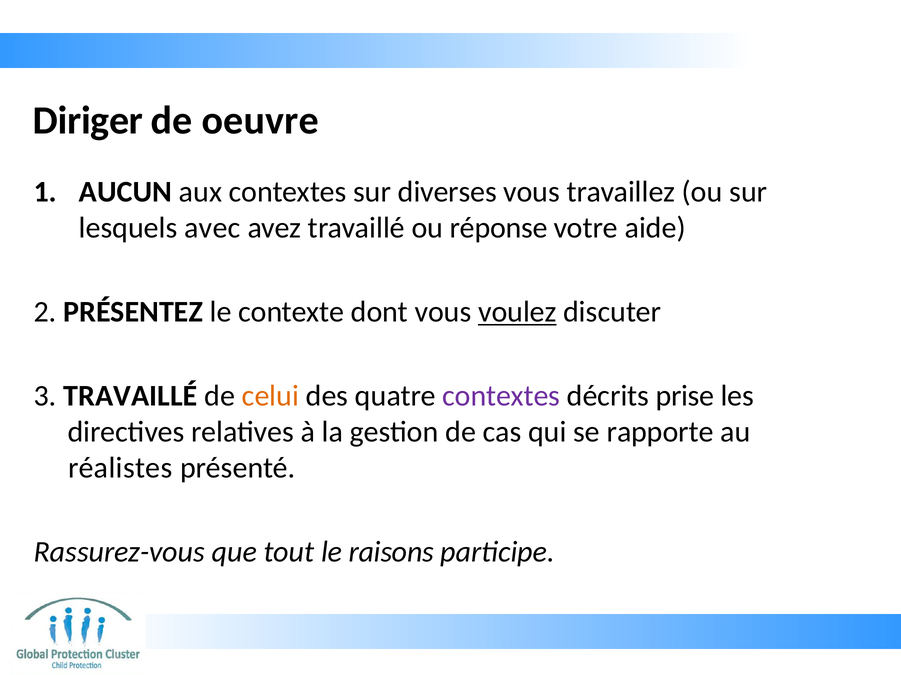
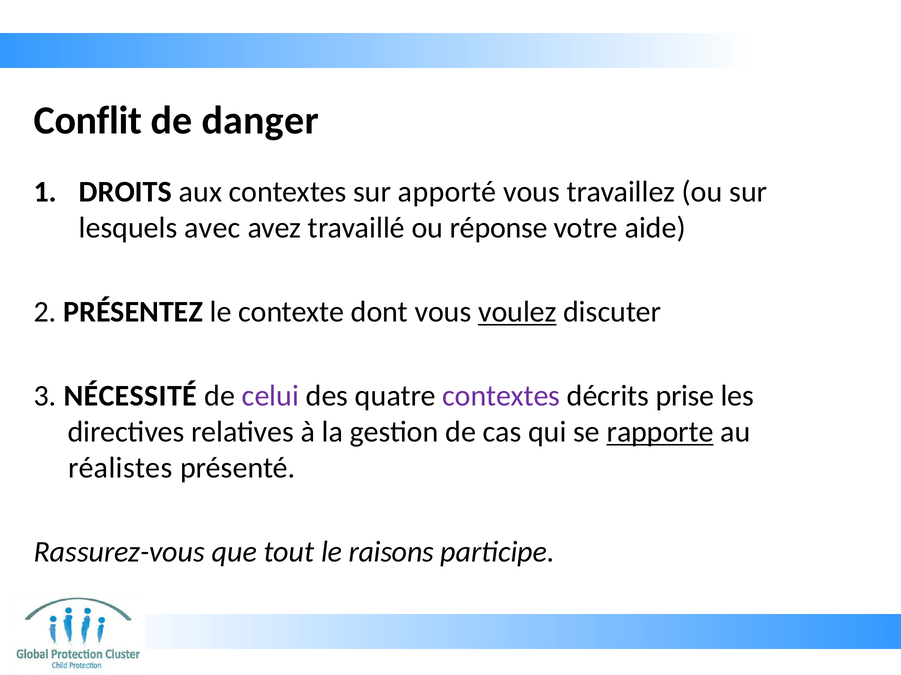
Diriger: Diriger -> Conflit
oeuvre: oeuvre -> danger
AUCUN: AUCUN -> DROITS
diverses: diverses -> apporté
3 TRAVAILLÉ: TRAVAILLÉ -> NÉCESSITÉ
celui colour: orange -> purple
rapporte underline: none -> present
